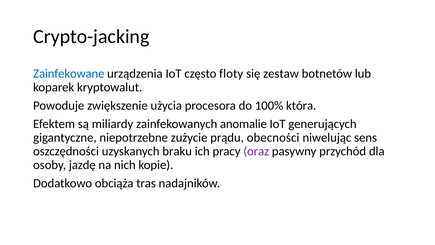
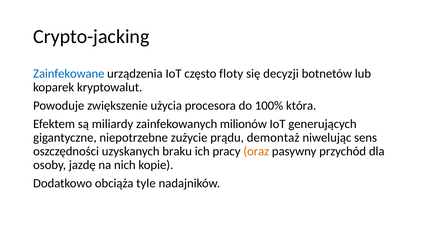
zestaw: zestaw -> decyzji
anomalie: anomalie -> milionów
obecności: obecności -> demontaż
oraz colour: purple -> orange
tras: tras -> tyle
